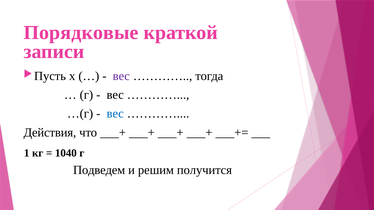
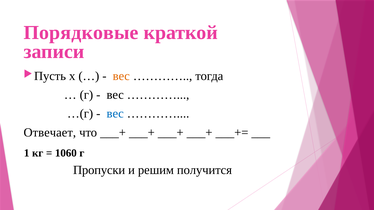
вес at (121, 76) colour: purple -> orange
Действия: Действия -> Отвечает
1040: 1040 -> 1060
Подведем: Подведем -> Пропуски
